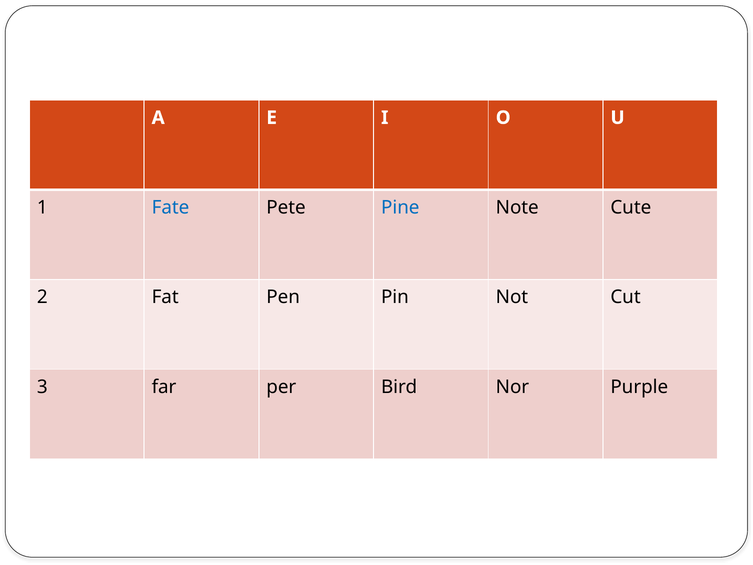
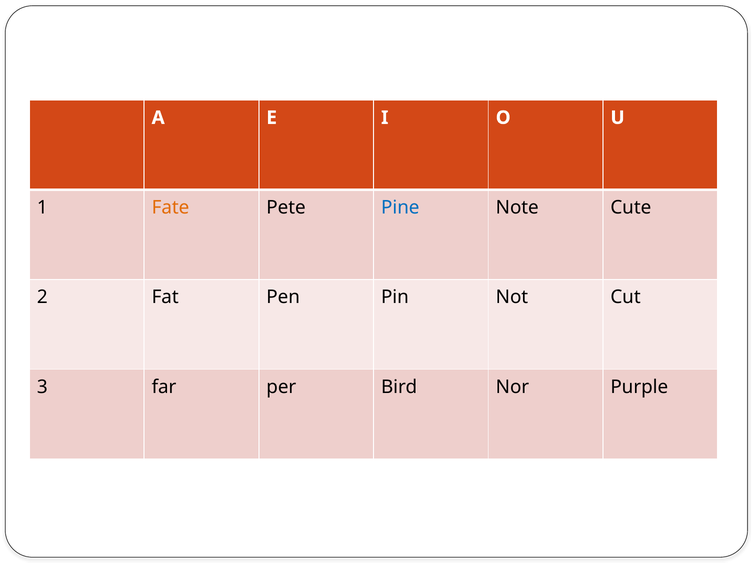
Fate colour: blue -> orange
